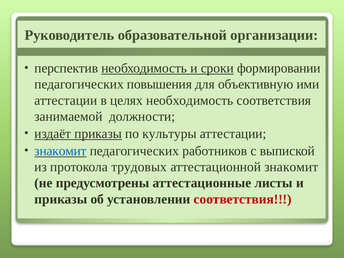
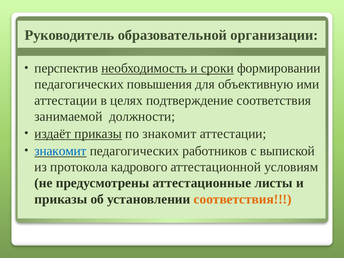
целях необходимость: необходимость -> подтверждение
по культуры: культуры -> знакомит
трудовых: трудовых -> кадрового
аттестационной знакомит: знакомит -> условиям
соответствия at (243, 199) colour: red -> orange
